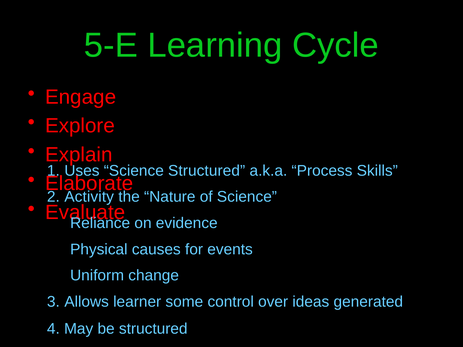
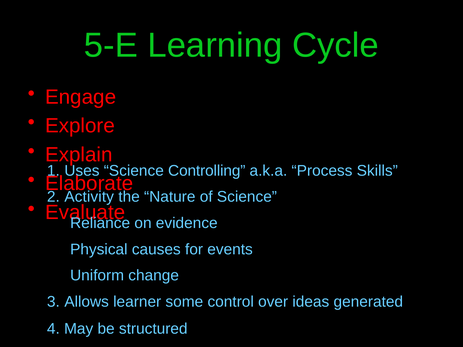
Science Structured: Structured -> Controlling
